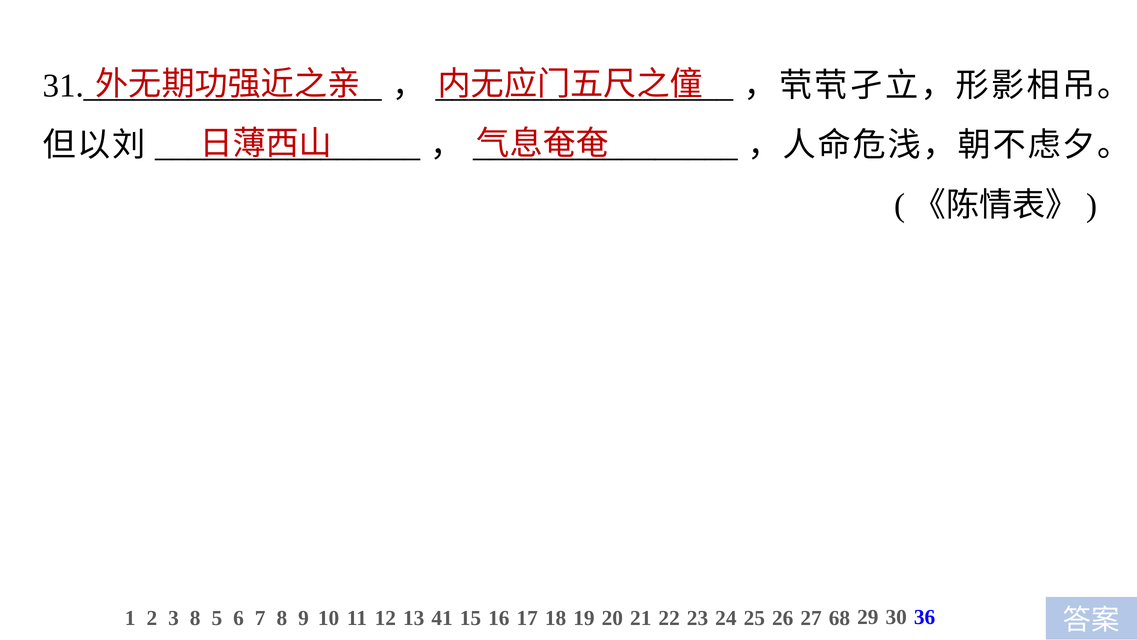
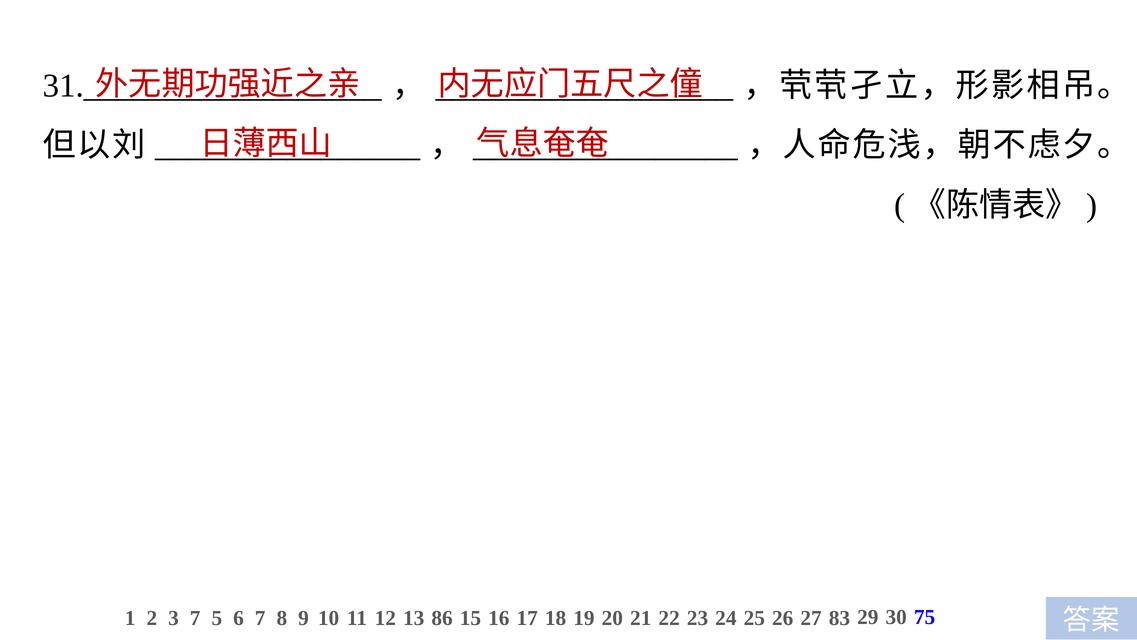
3 8: 8 -> 7
41: 41 -> 86
68: 68 -> 83
36: 36 -> 75
